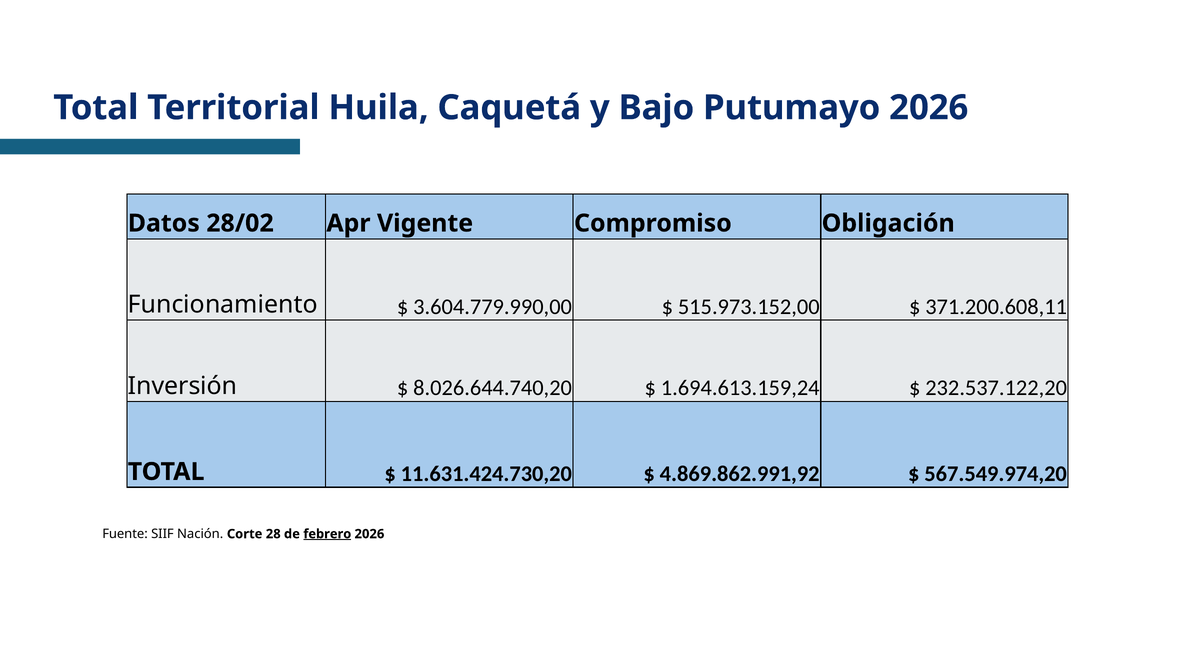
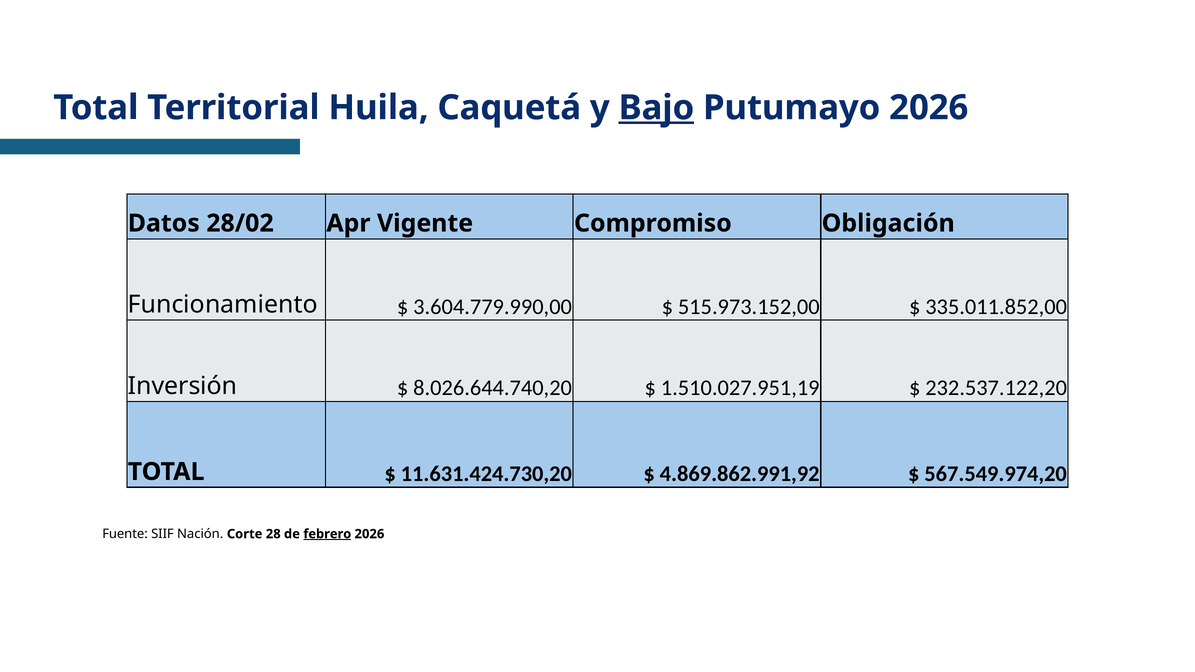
Bajo underline: none -> present
371.200.608,11: 371.200.608,11 -> 335.011.852,00
1.694.613.159,24: 1.694.613.159,24 -> 1.510.027.951,19
